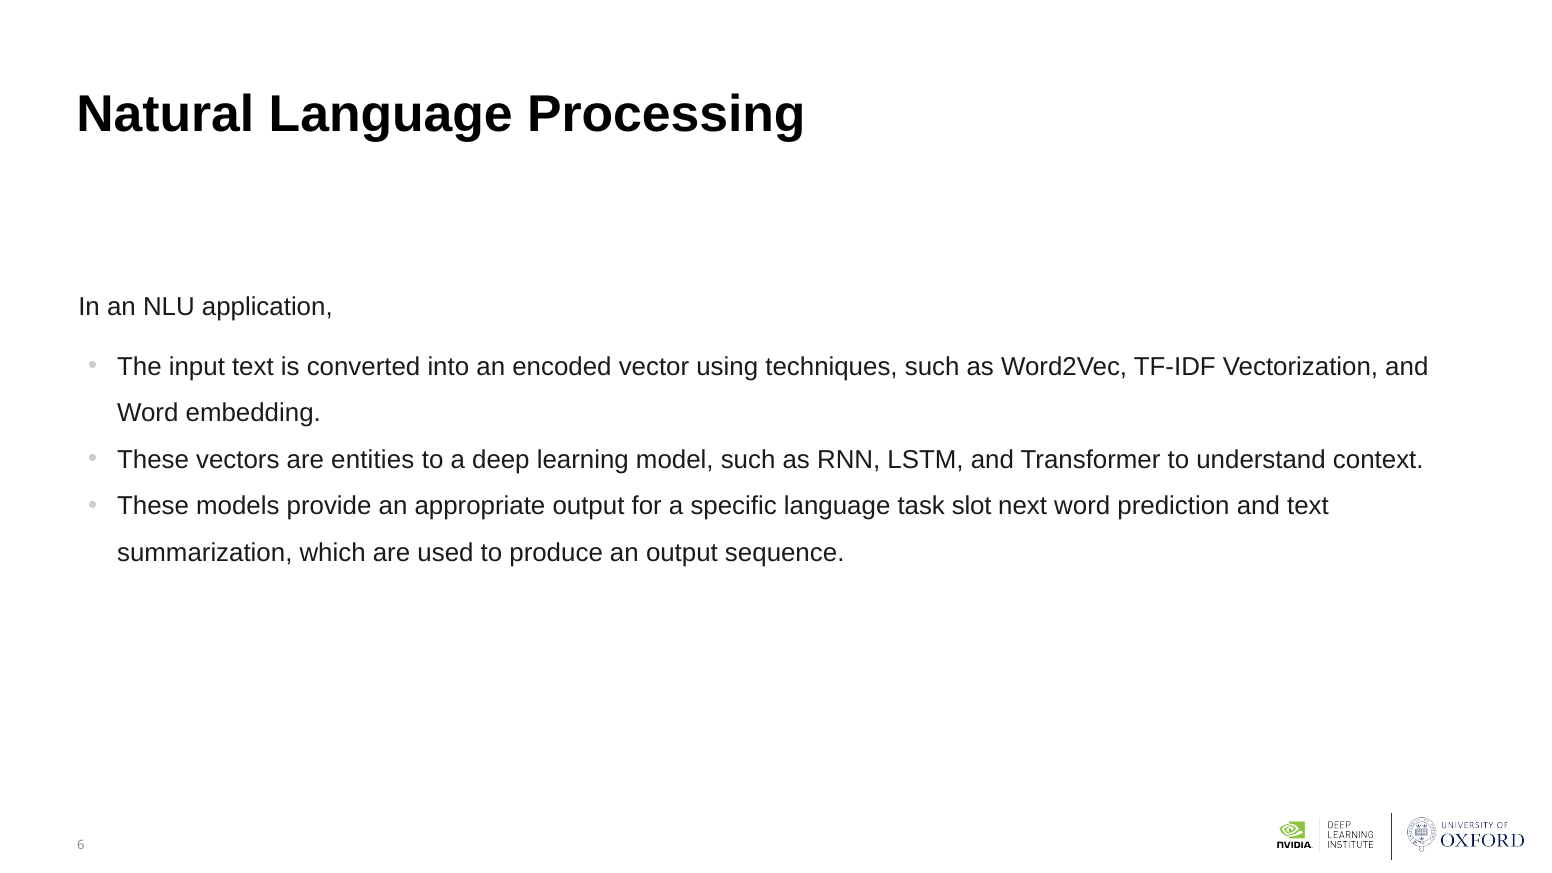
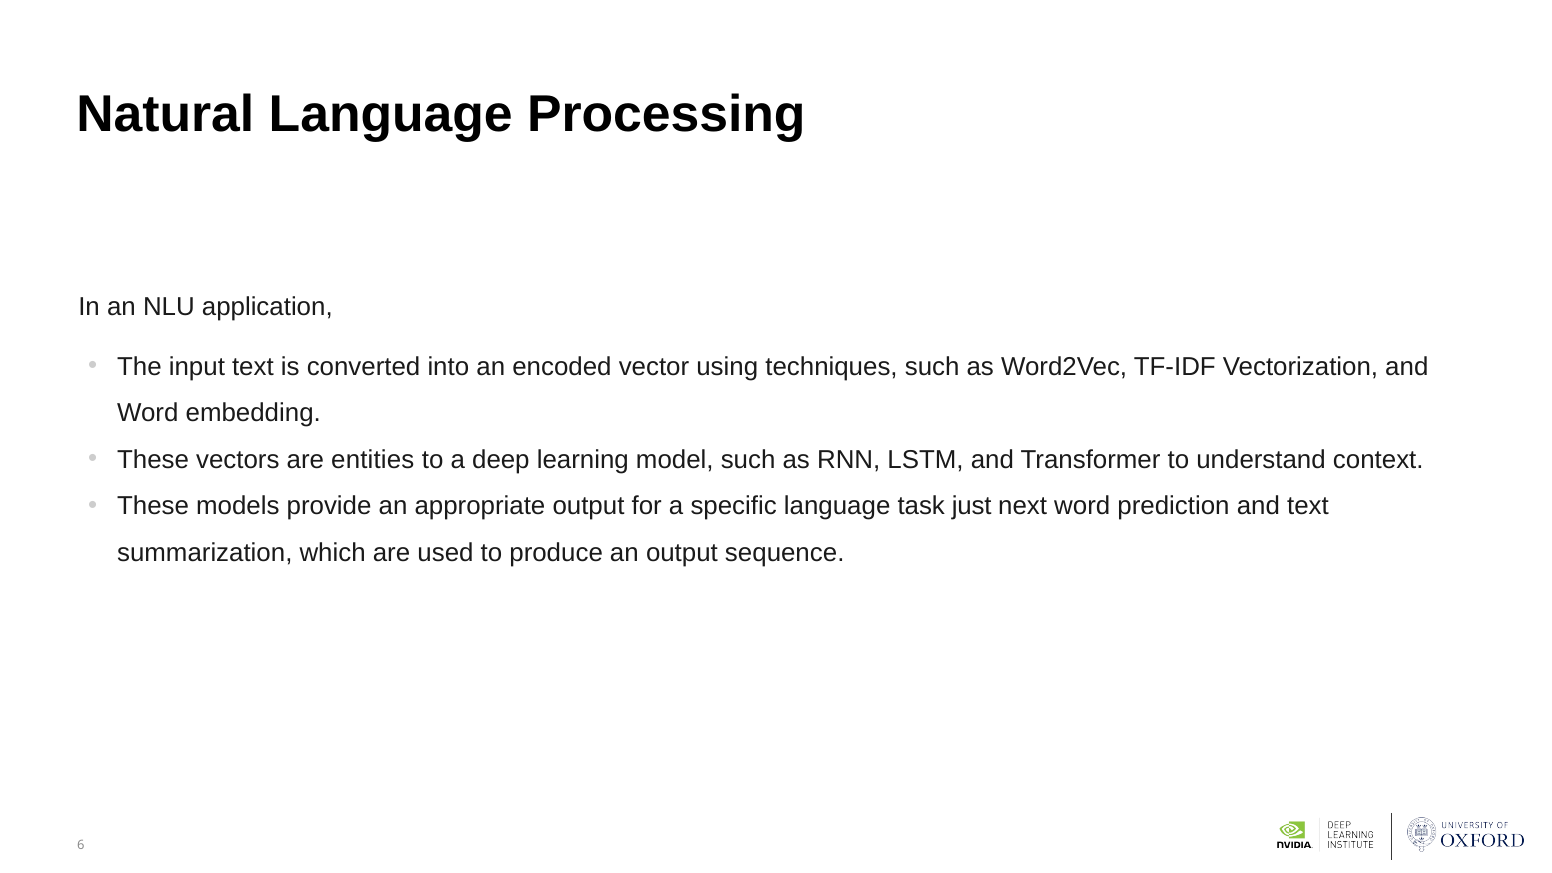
slot: slot -> just
